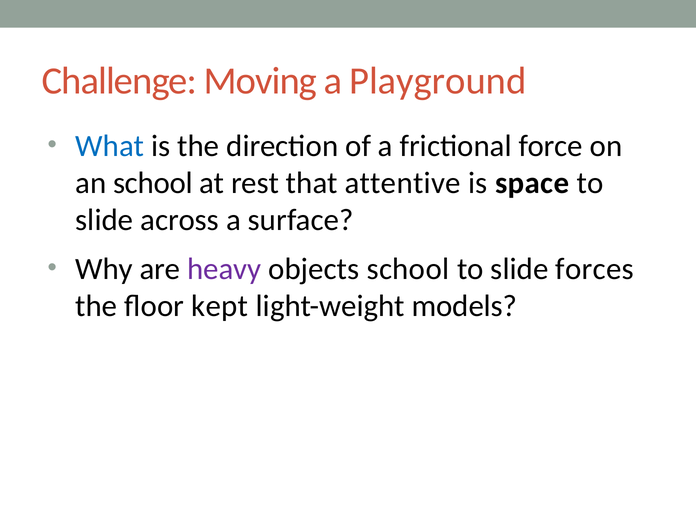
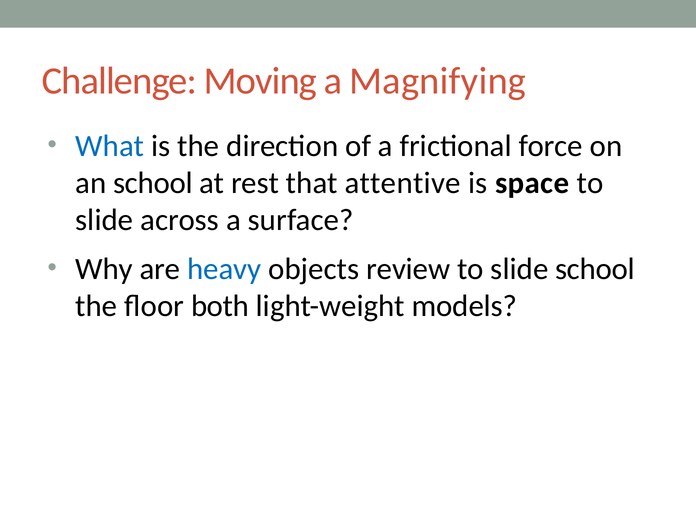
Playground: Playground -> Magnifying
heavy colour: purple -> blue
objects school: school -> review
slide forces: forces -> school
kept: kept -> both
